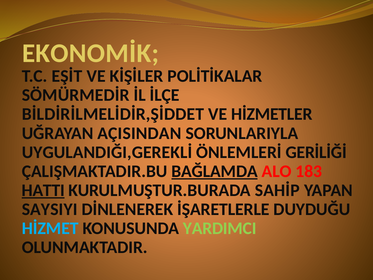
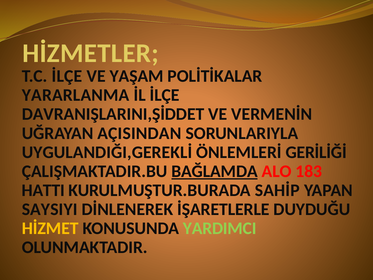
EKONOMİK: EKONOMİK -> HİZMETLER
T.C EŞİT: EŞİT -> İLÇE
KİŞİLER: KİŞİLER -> YAŞAM
SÖMÜRMEDİR: SÖMÜRMEDİR -> YARARLANMA
BİLDİRİLMELİDİR,ŞİDDET: BİLDİRİLMELİDİR,ŞİDDET -> DAVRANIŞLARINI,ŞİDDET
HİZMETLER: HİZMETLER -> VERMENİN
HATTI underline: present -> none
HİZMET colour: light blue -> yellow
